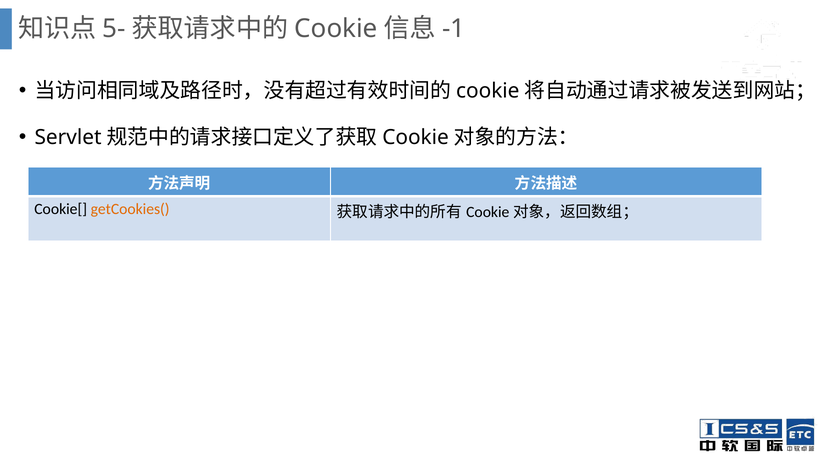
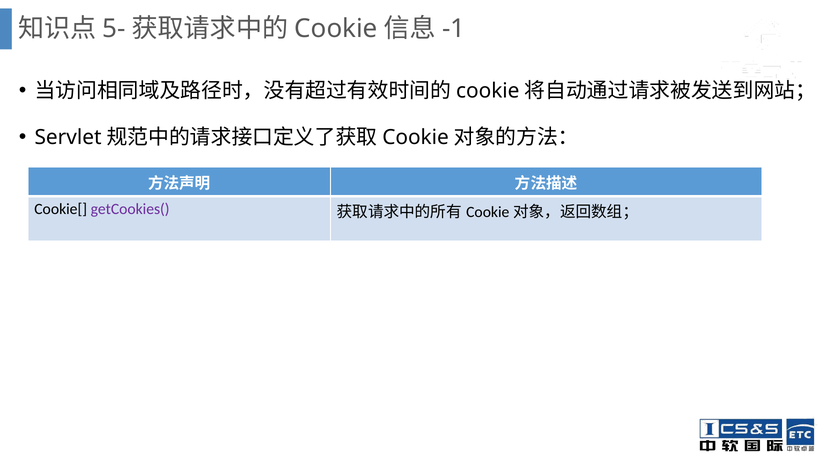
getCookies( colour: orange -> purple
